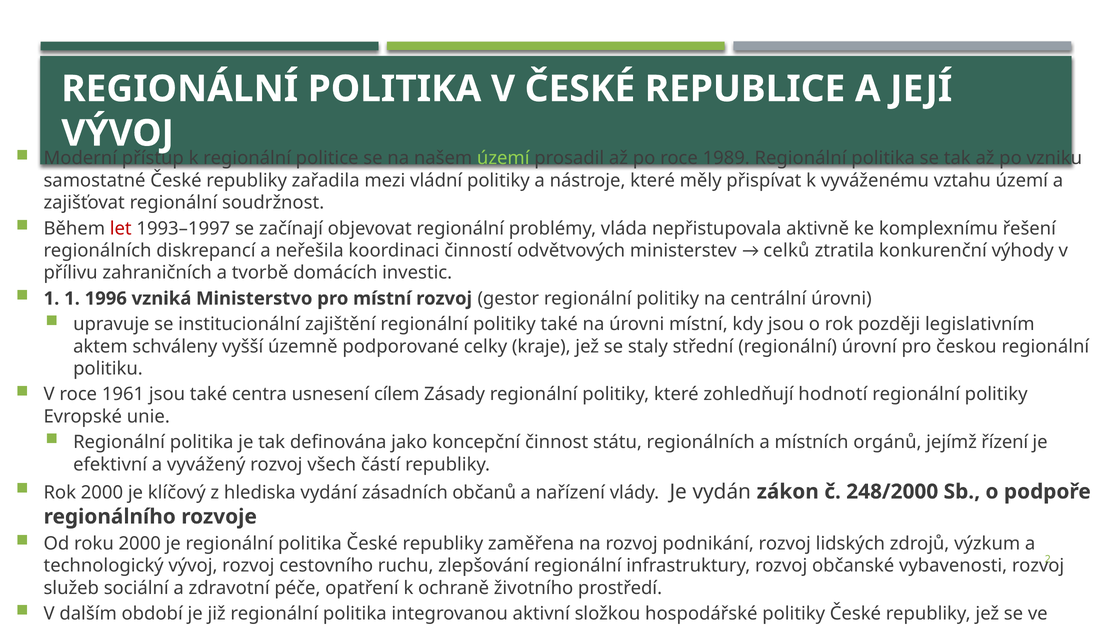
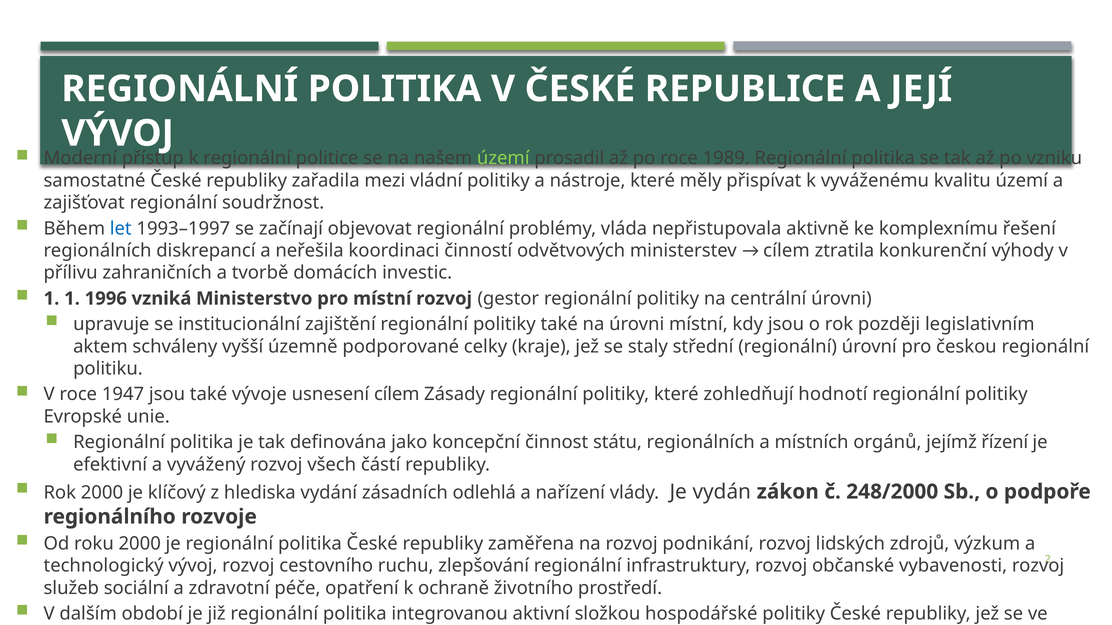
vztahu: vztahu -> kvalitu
let colour: red -> blue
celků at (786, 251): celků -> cílem
1961: 1961 -> 1947
centra: centra -> vývoje
občanů: občanů -> odlehlá
